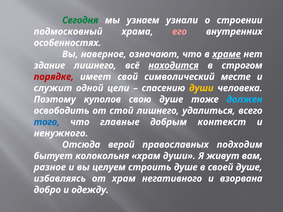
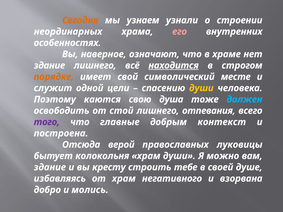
Сегодня colour: green -> orange
подмосковный: подмосковный -> неординарных
храме underline: present -> none
порядке colour: red -> orange
куполов: куполов -> каются
свою душе: душе -> душа
удалиться: удалиться -> отпевания
того colour: blue -> purple
ненужного: ненужного -> построена
подходим: подходим -> луковицы
живут: живут -> можно
разное at (50, 167): разное -> здание
целуем: целуем -> кресту
строить душе: душе -> тебе
одежду: одежду -> молись
